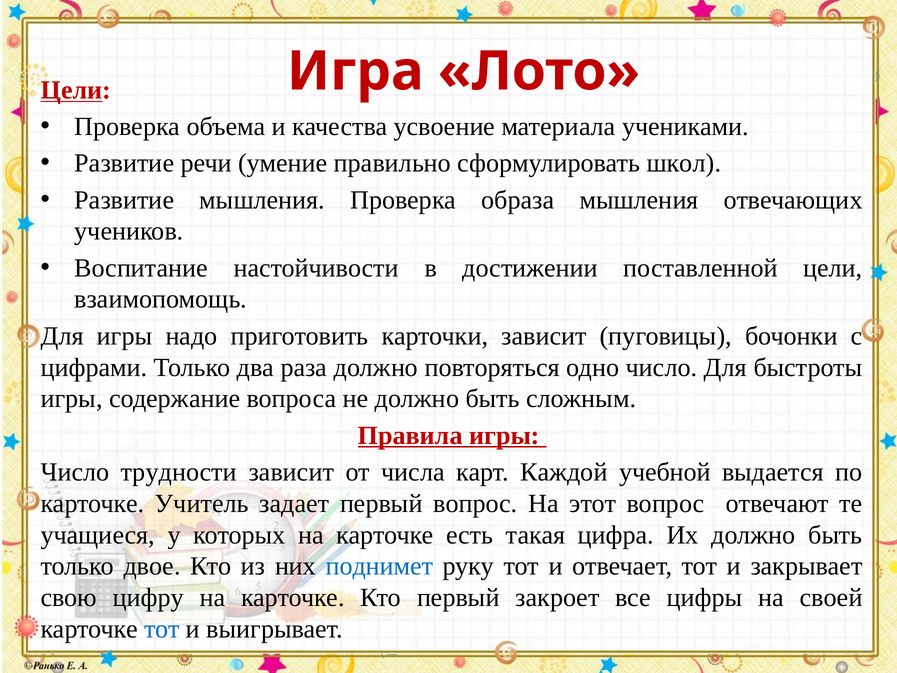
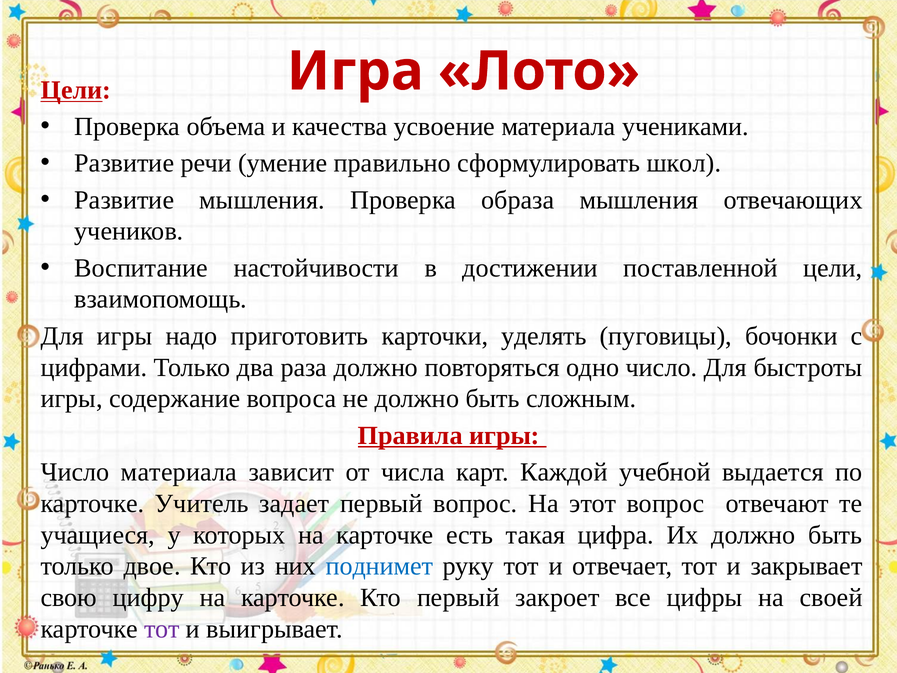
карточки зависит: зависит -> уделять
Число трудности: трудности -> материала
тот at (162, 629) colour: blue -> purple
